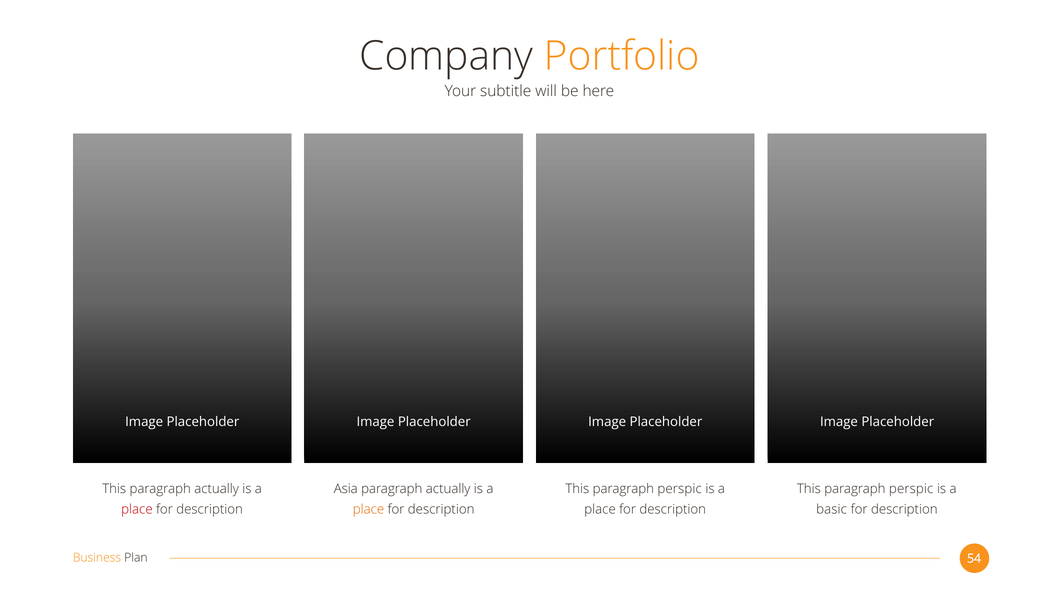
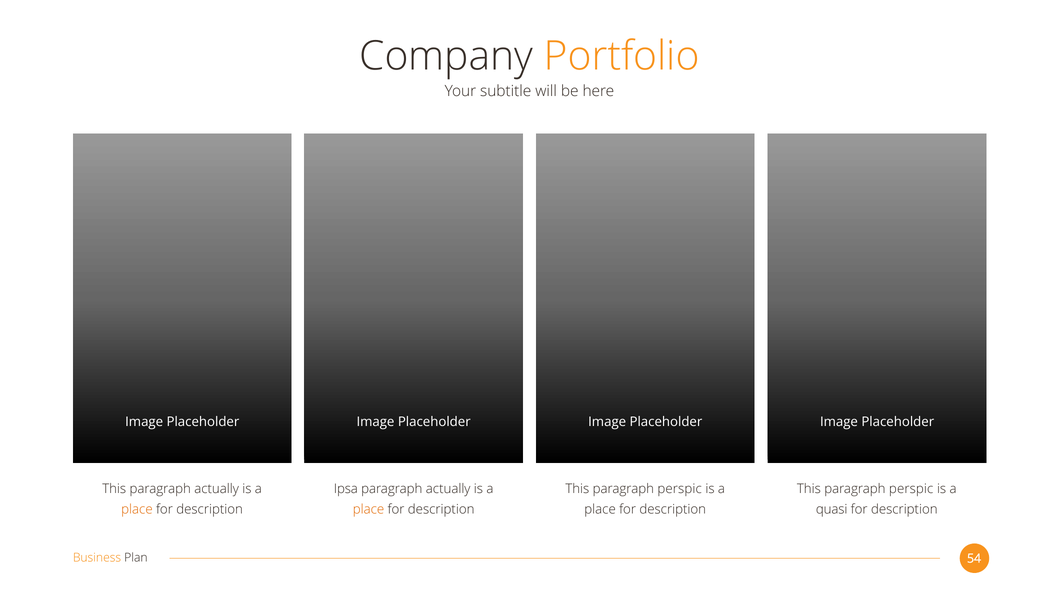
Asia: Asia -> Ipsa
place at (137, 509) colour: red -> orange
basic: basic -> quasi
